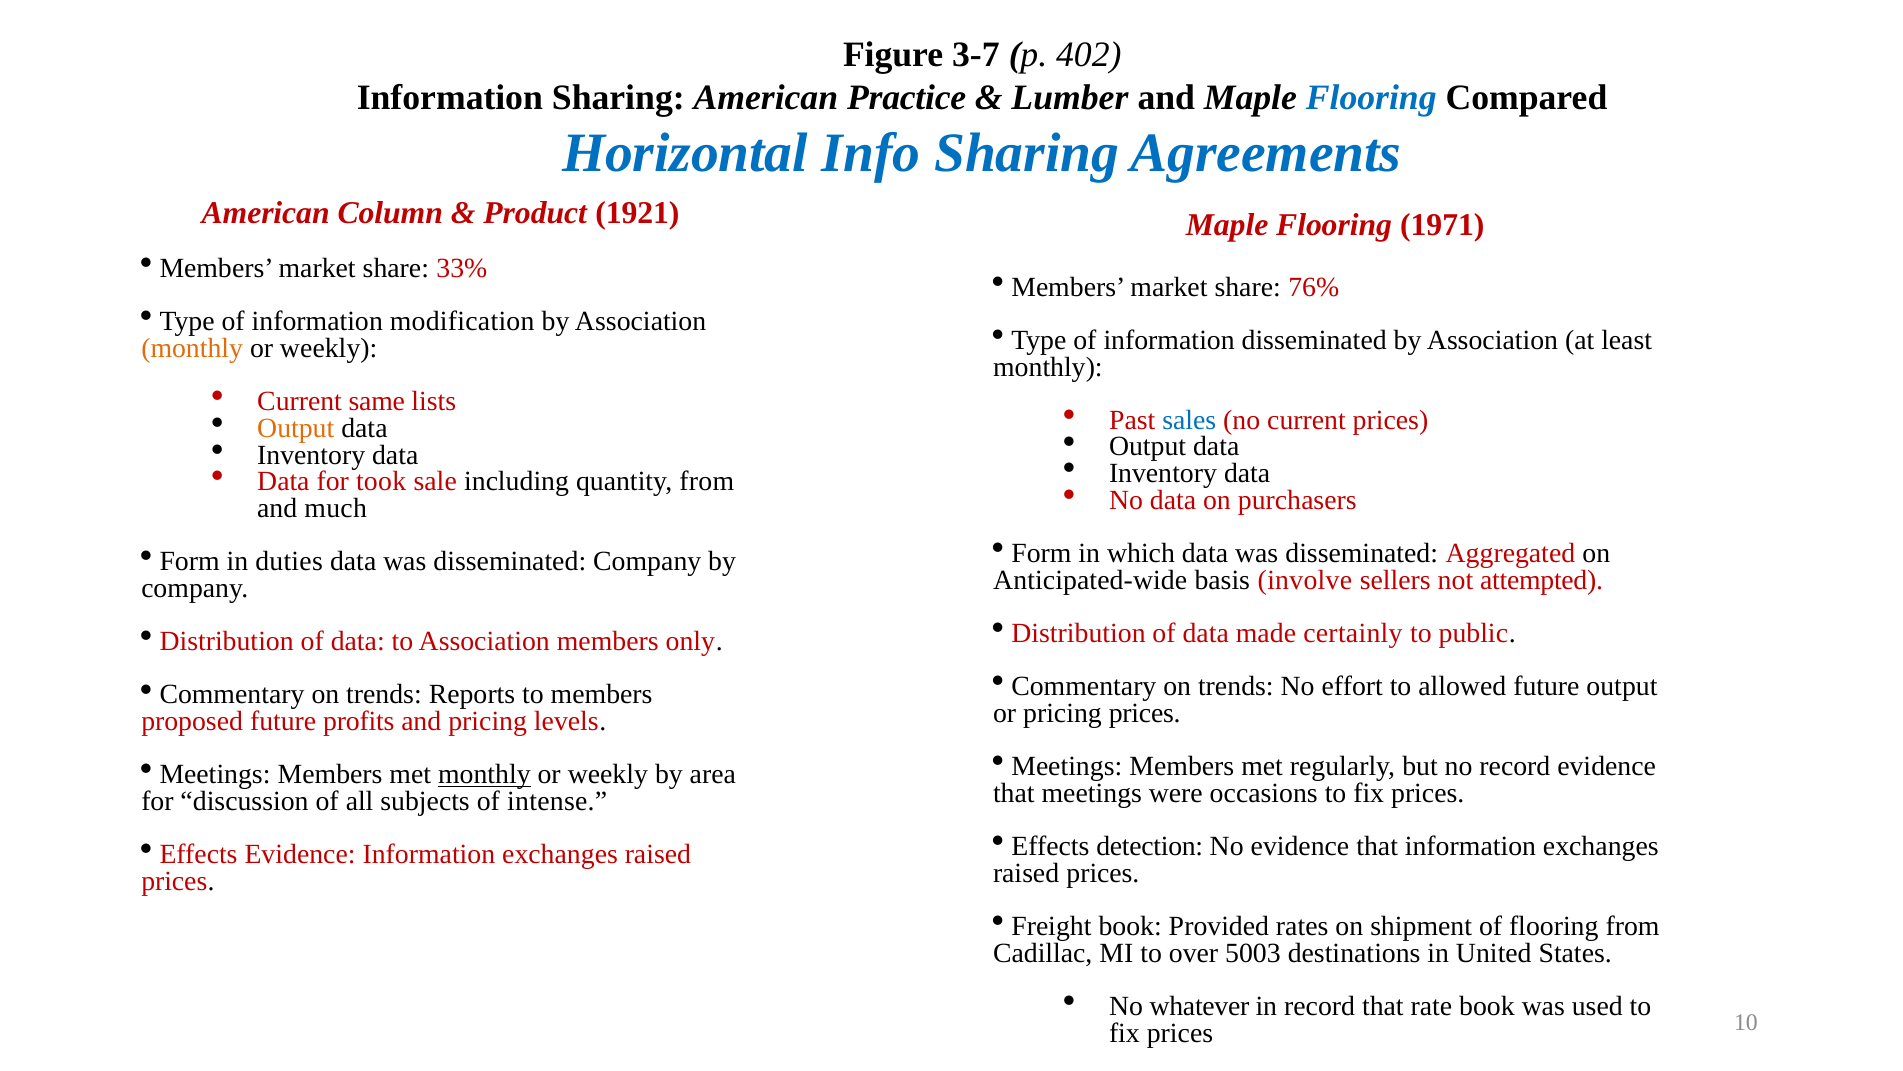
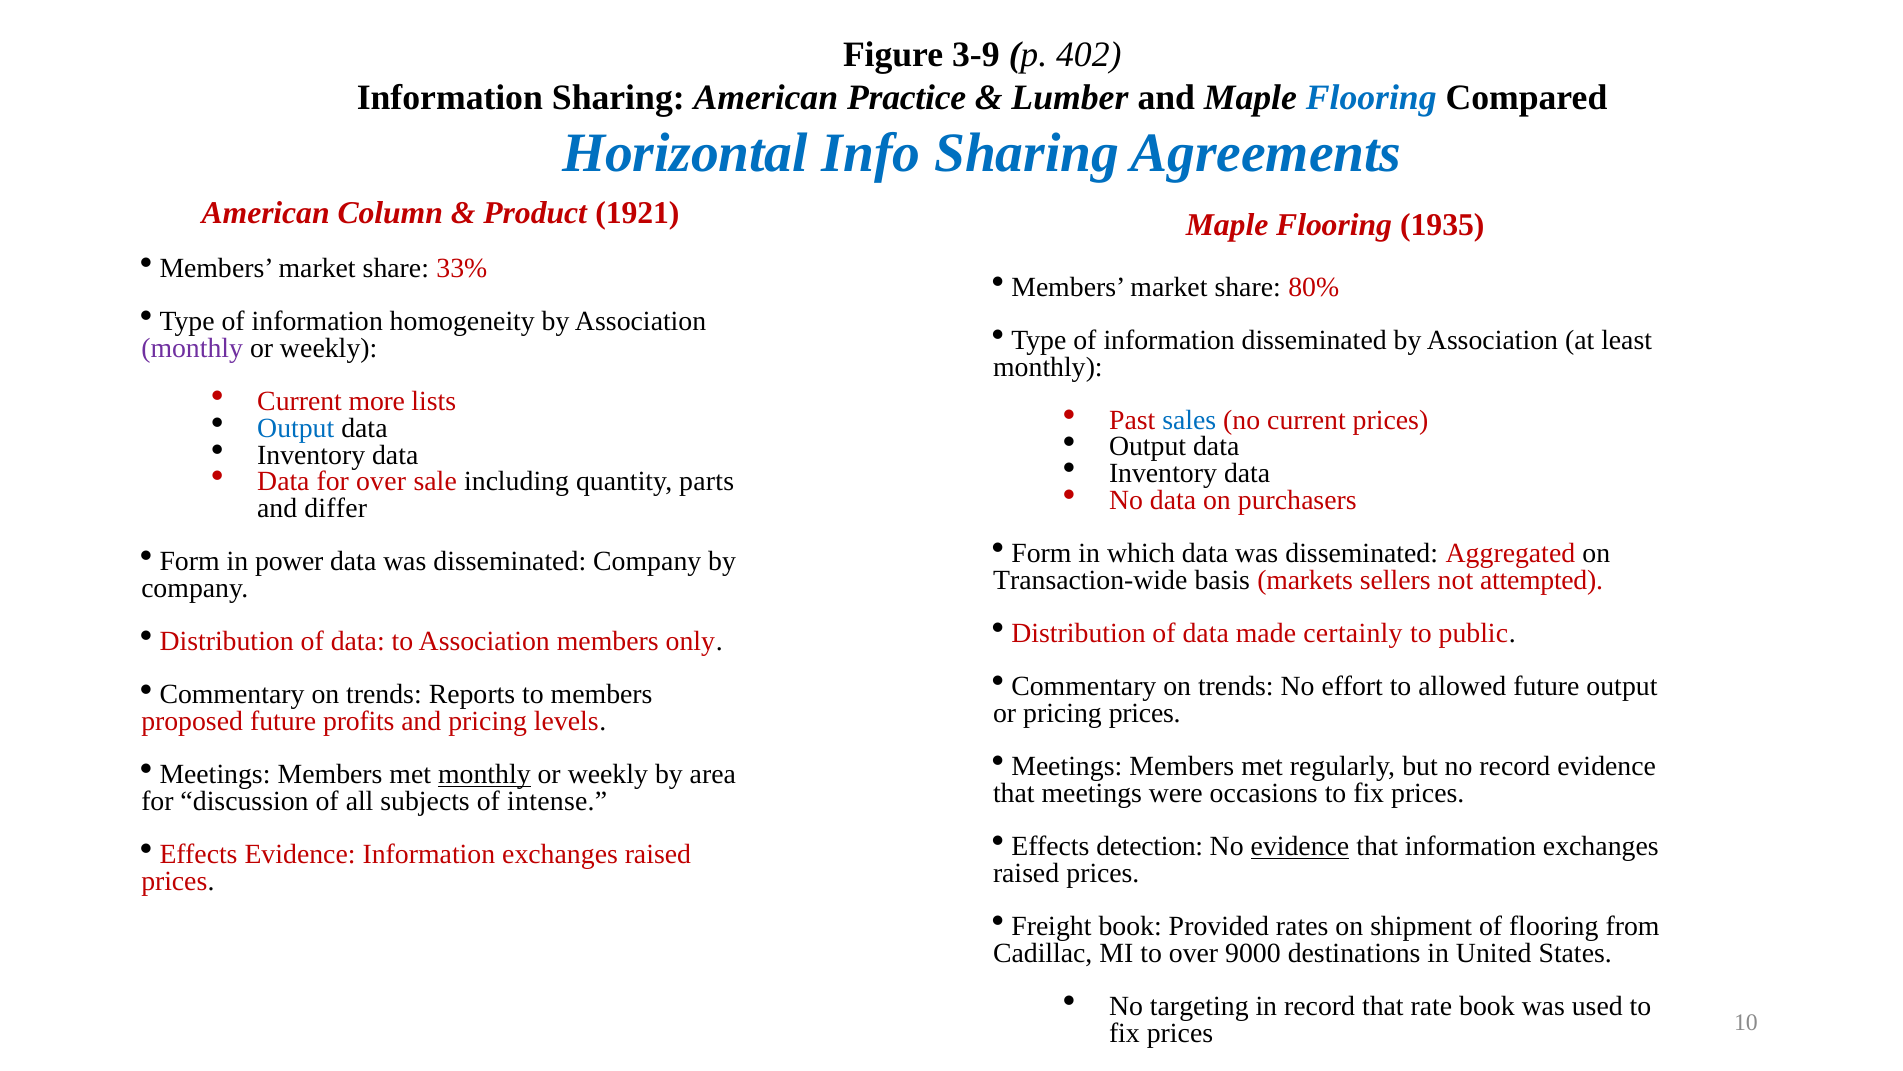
3-7: 3-7 -> 3-9
1971: 1971 -> 1935
76%: 76% -> 80%
modification: modification -> homogeneity
monthly at (192, 348) colour: orange -> purple
same: same -> more
Output at (296, 428) colour: orange -> blue
for took: took -> over
quantity from: from -> parts
much: much -> differ
duties: duties -> power
Anticipated-wide: Anticipated-wide -> Transaction-wide
involve: involve -> markets
evidence at (1300, 846) underline: none -> present
5003: 5003 -> 9000
whatever: whatever -> targeting
